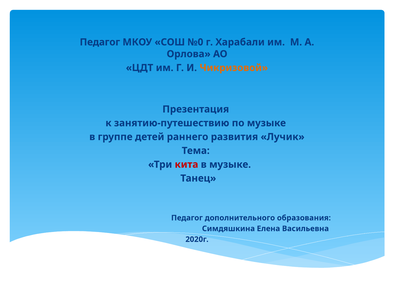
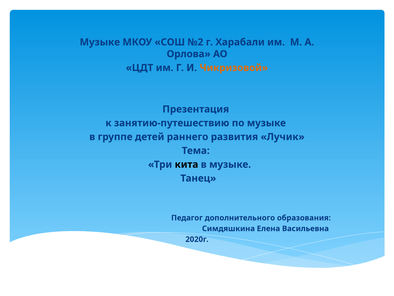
Педагог at (100, 42): Педагог -> Музыке
№0: №0 -> №2
кита colour: red -> black
